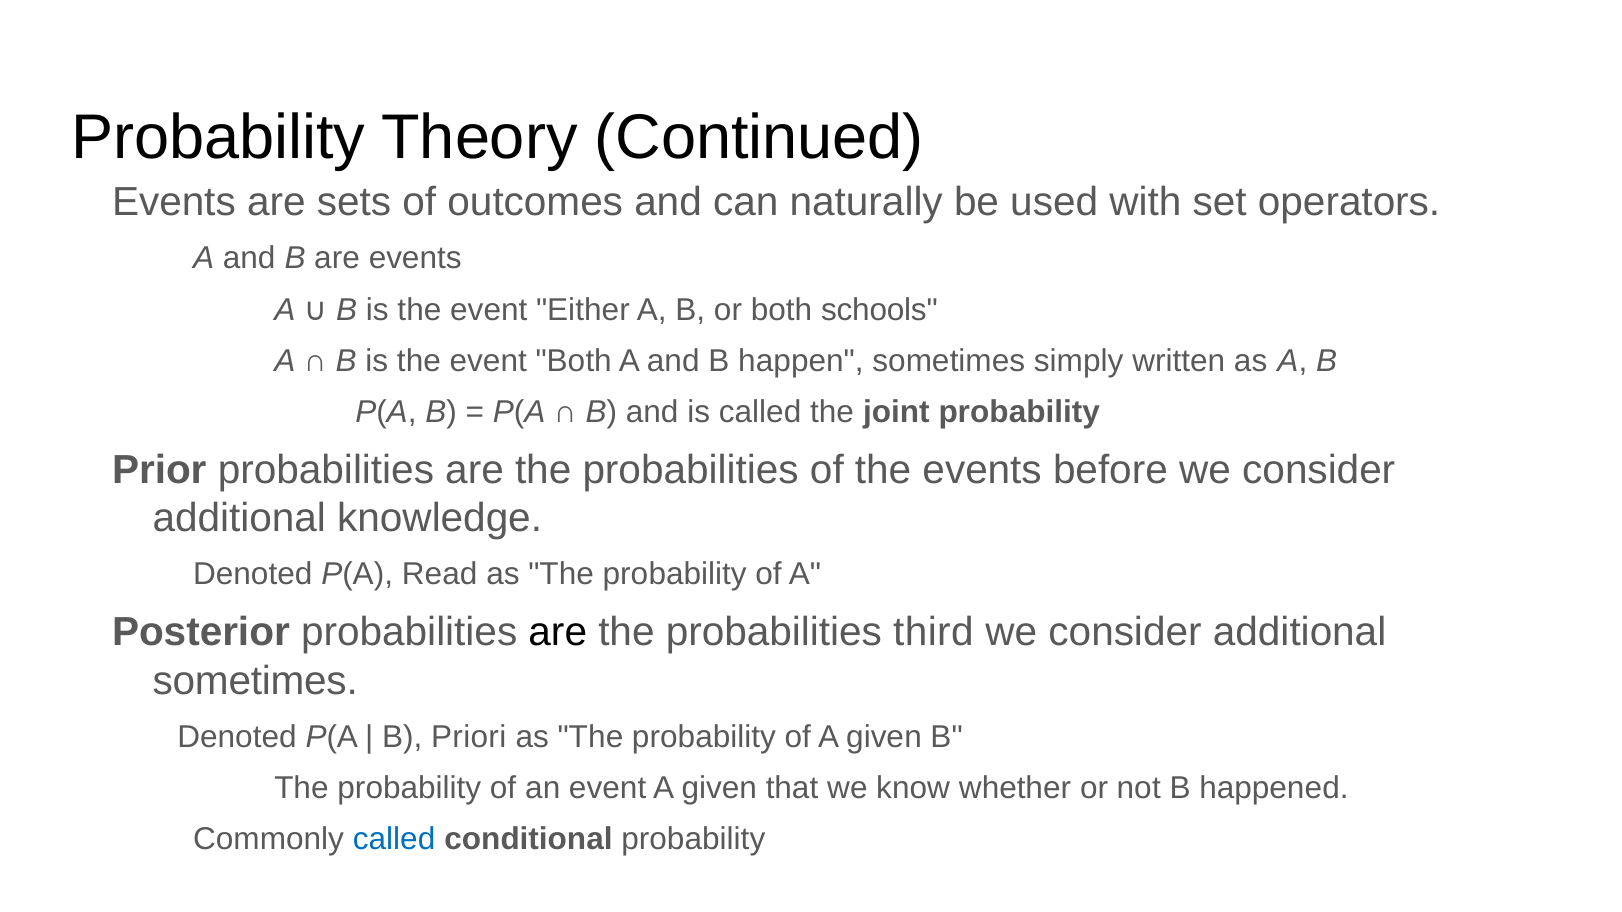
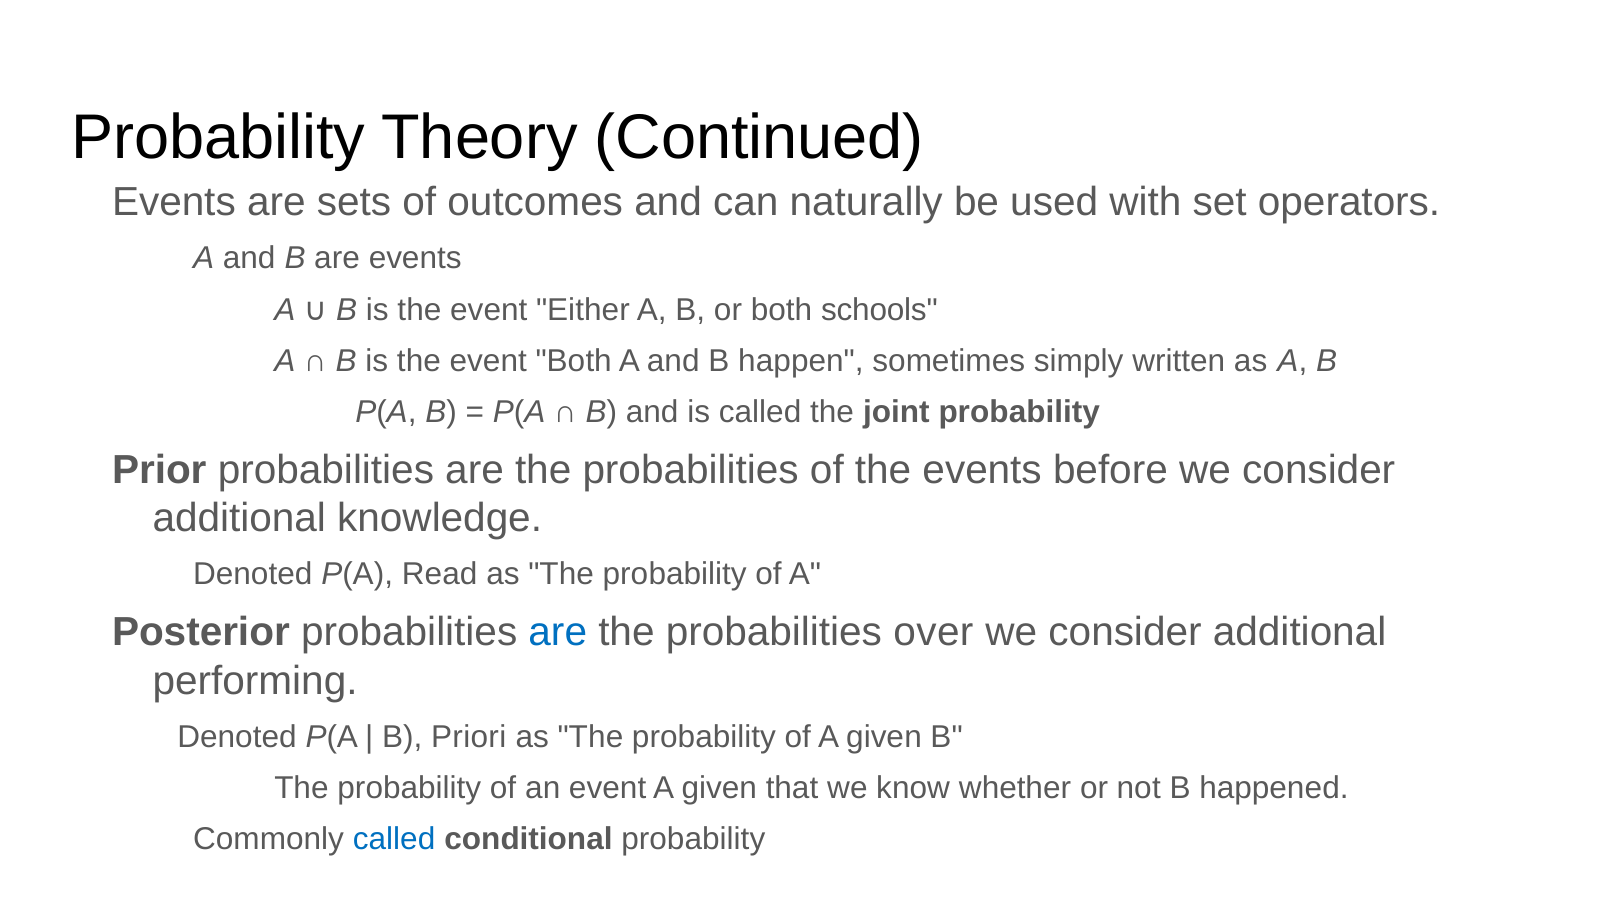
are at (558, 632) colour: black -> blue
third: third -> over
sometimes at (255, 681): sometimes -> performing
